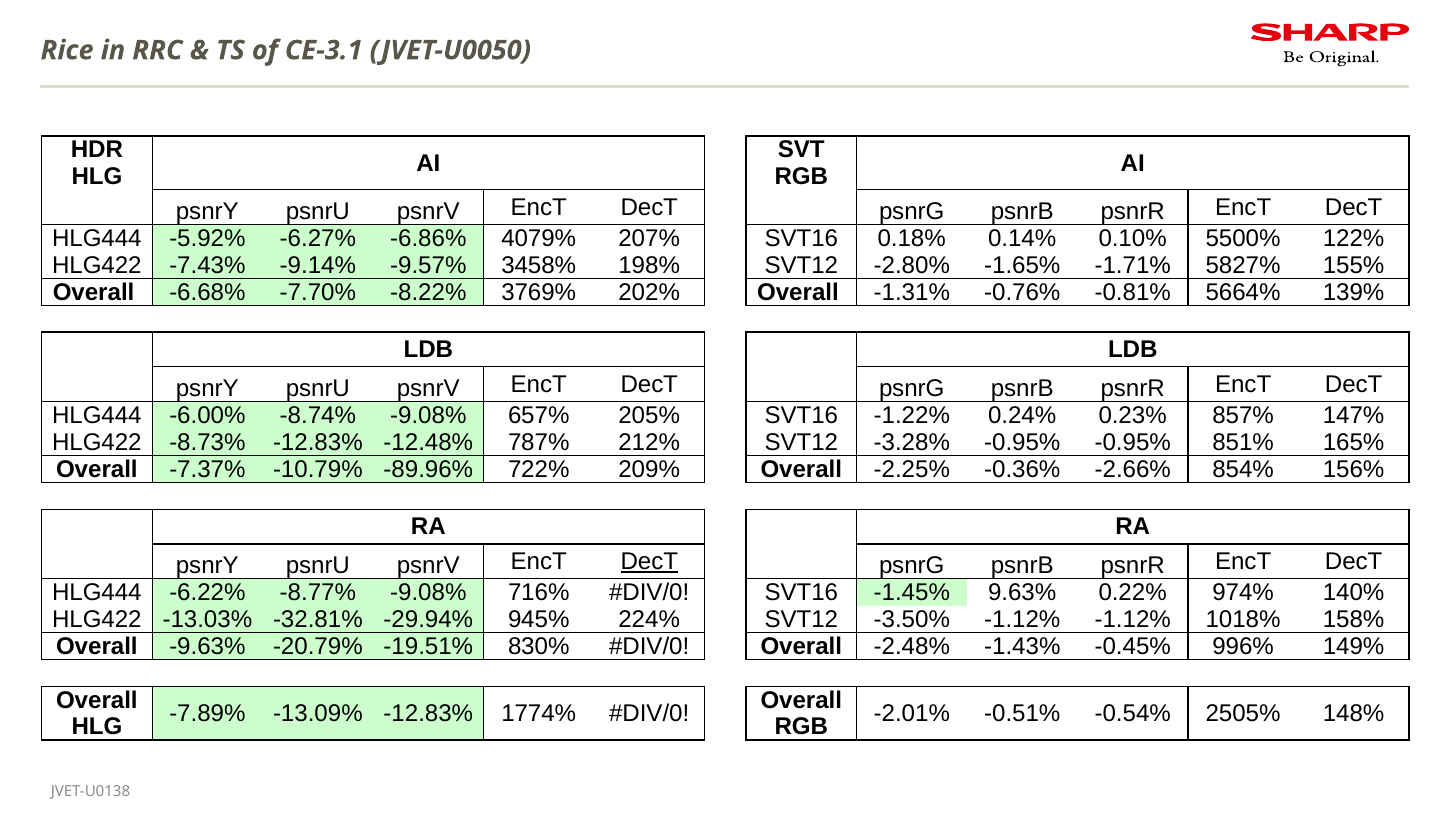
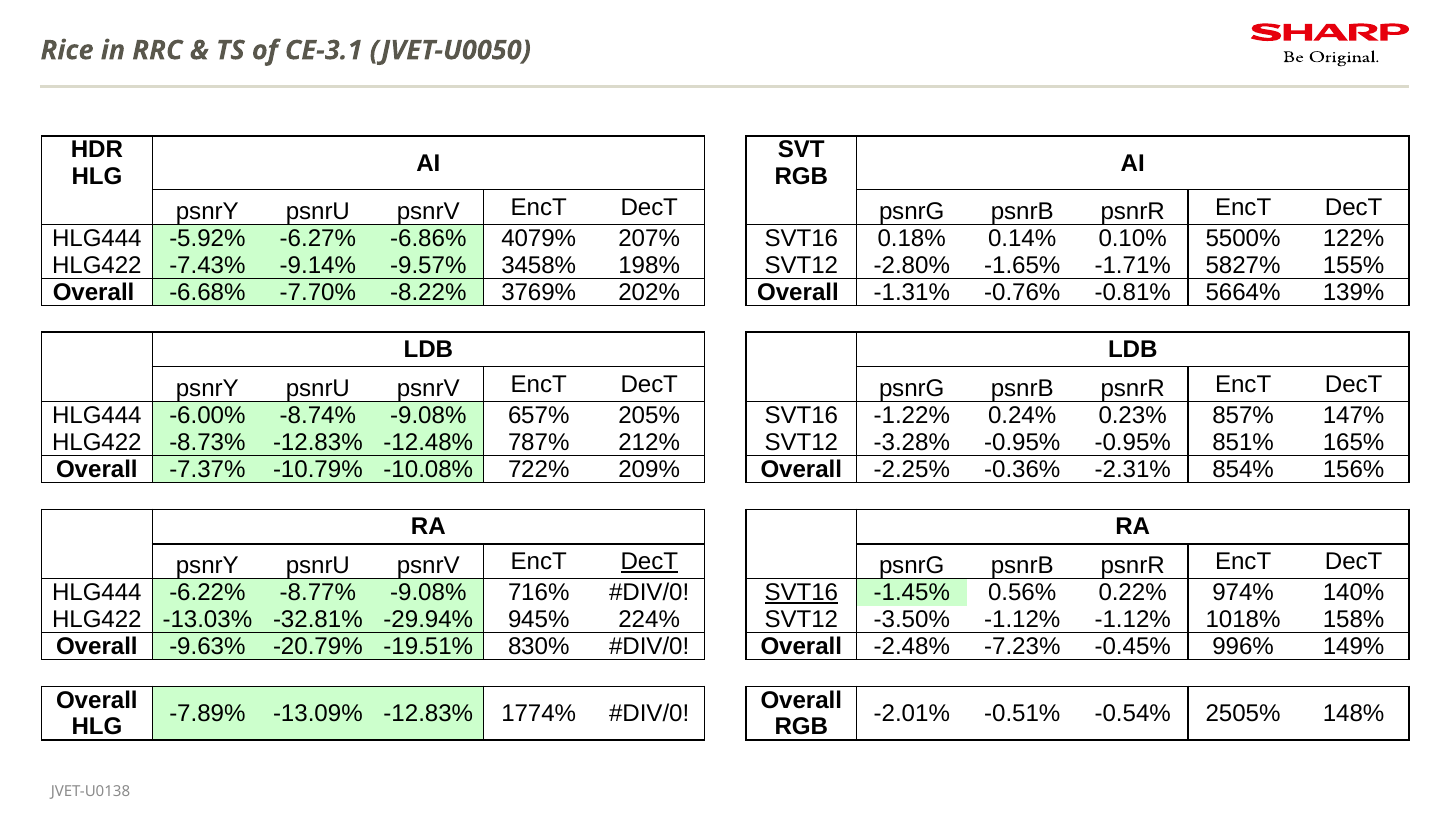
-89.96%: -89.96% -> -10.08%
-2.66%: -2.66% -> -2.31%
SVT16 at (801, 593) underline: none -> present
9.63%: 9.63% -> 0.56%
-1.43%: -1.43% -> -7.23%
